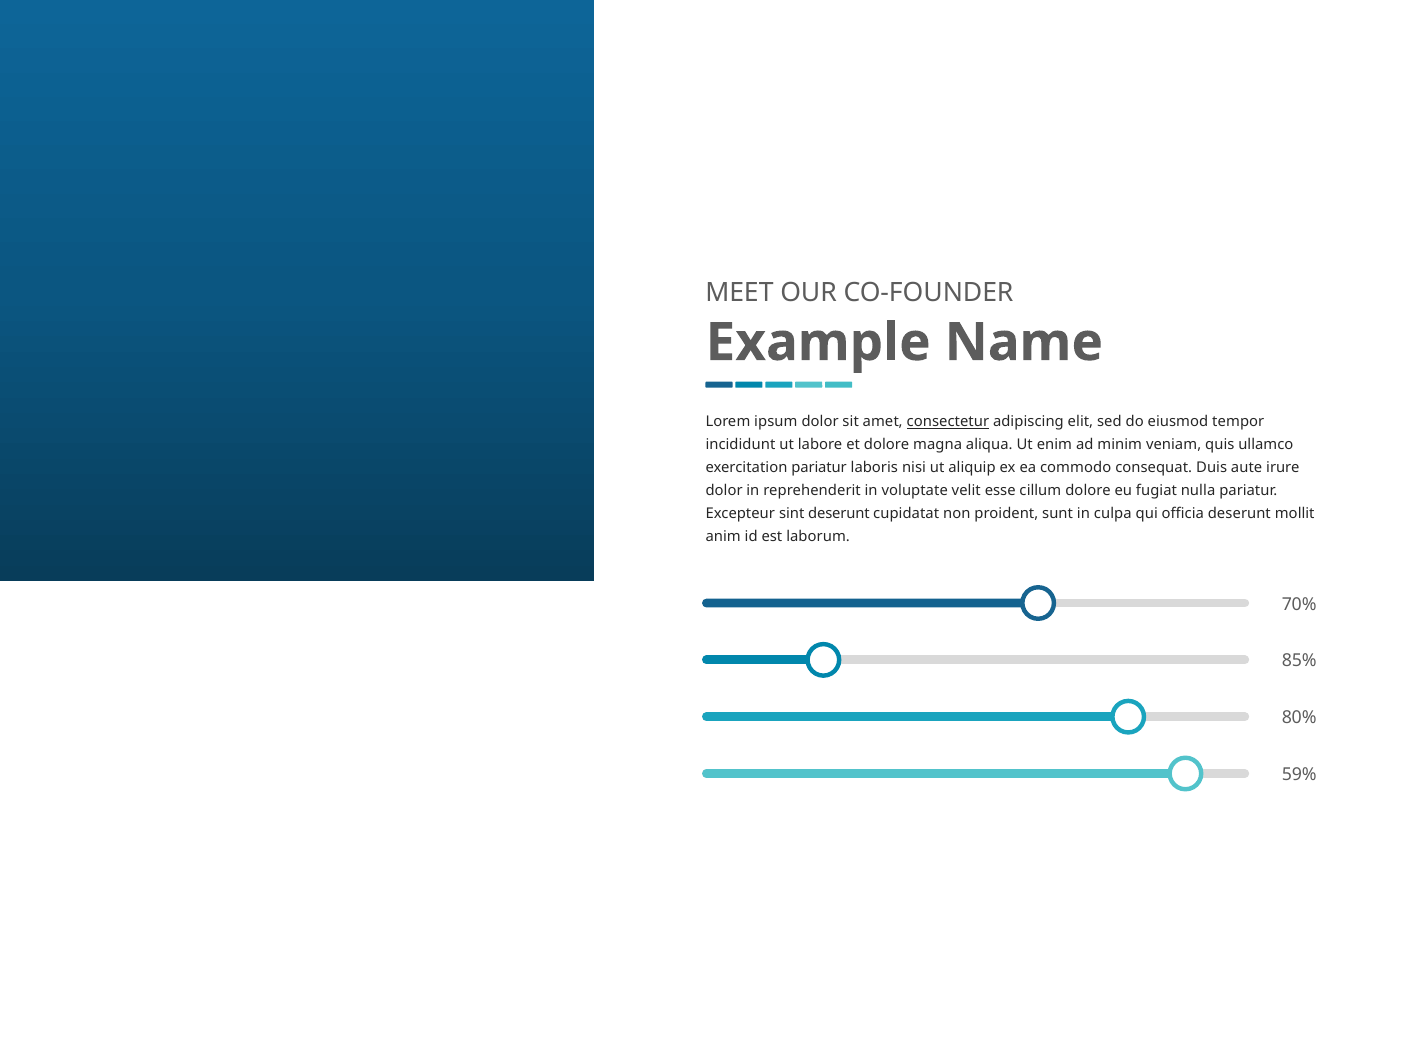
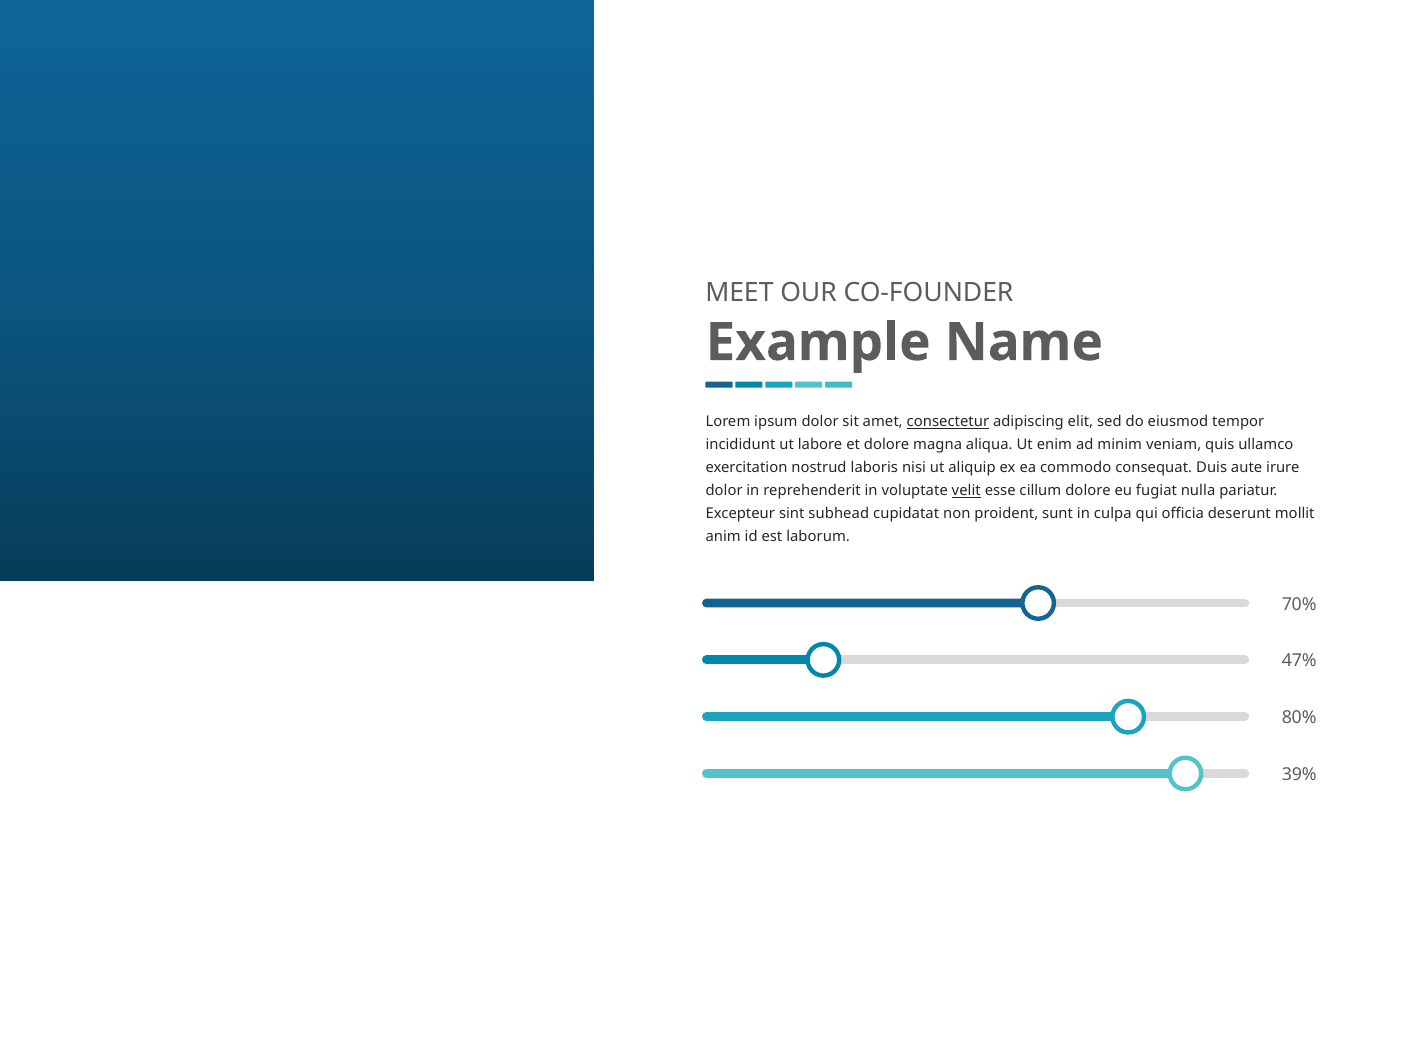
exercitation pariatur: pariatur -> nostrud
velit underline: none -> present
sint deserunt: deserunt -> subhead
85%: 85% -> 47%
59%: 59% -> 39%
